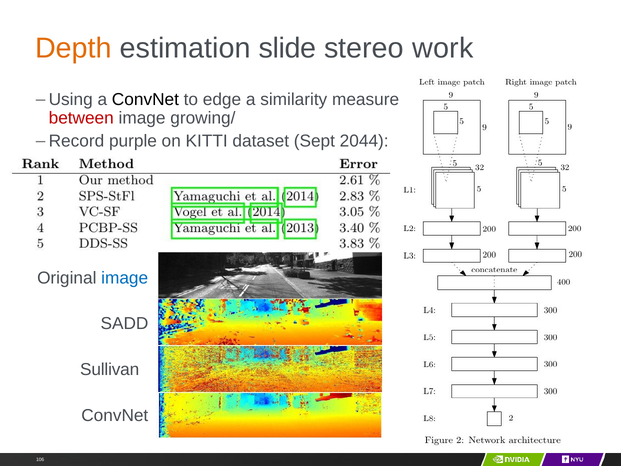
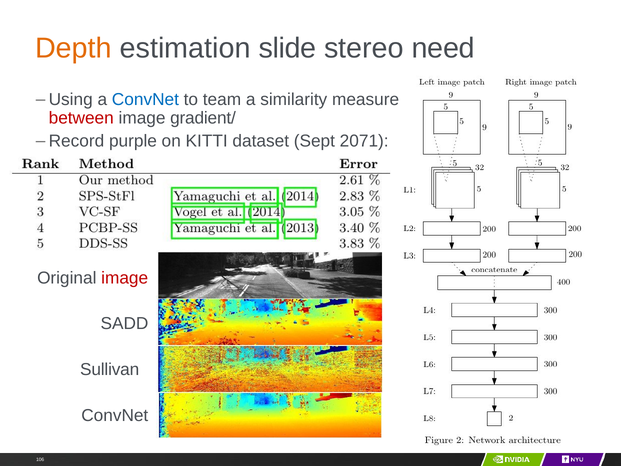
work: work -> need
ConvNet at (145, 99) colour: black -> blue
edge: edge -> team
growing/: growing/ -> gradient/
2044: 2044 -> 2071
image at (125, 278) colour: blue -> red
